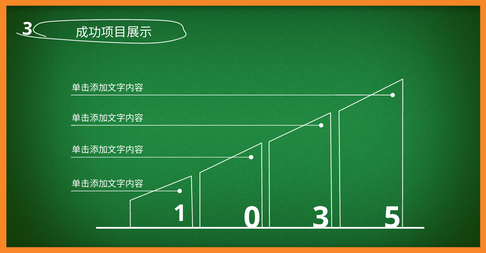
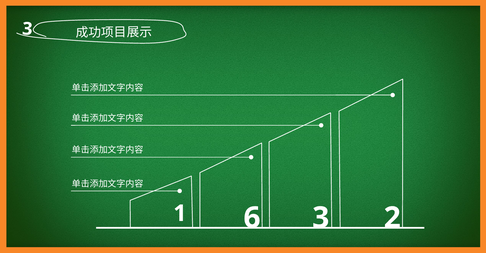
0: 0 -> 6
5: 5 -> 2
